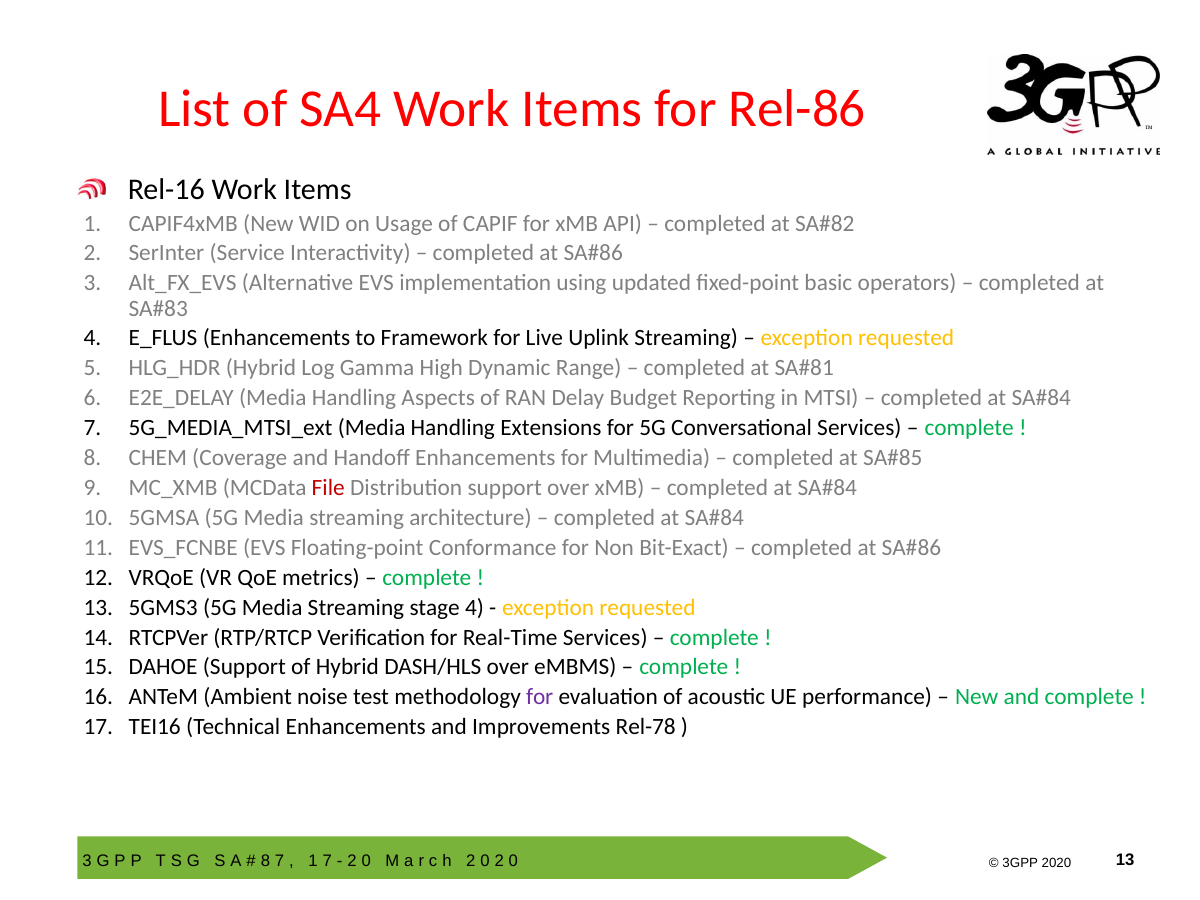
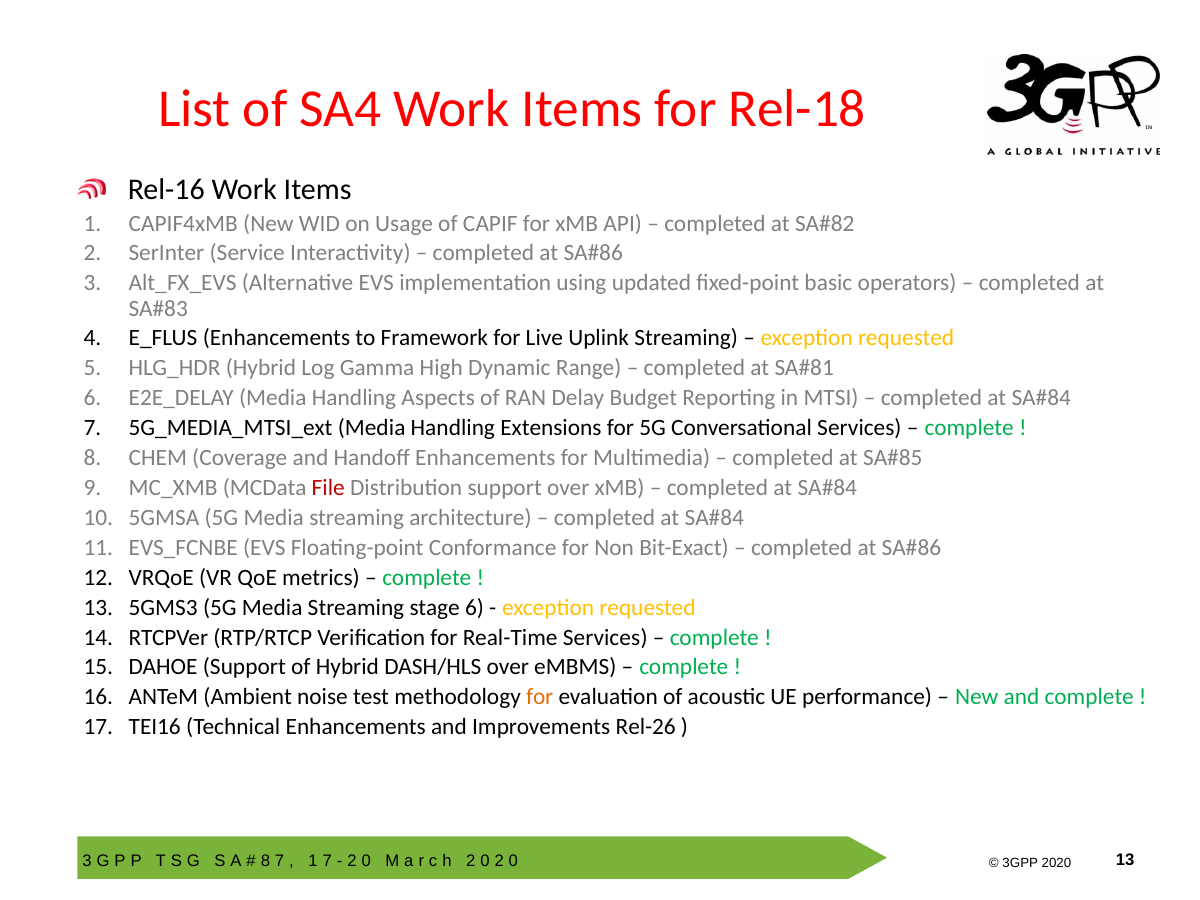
Rel-86: Rel-86 -> Rel-18
stage 4: 4 -> 6
for at (540, 697) colour: purple -> orange
Rel-78: Rel-78 -> Rel-26
